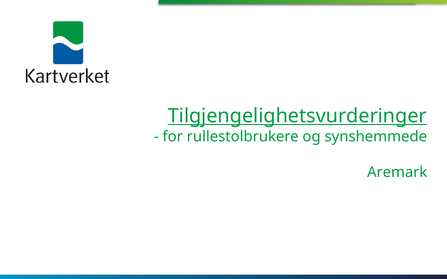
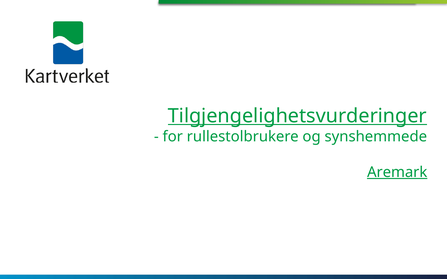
Aremark underline: none -> present
